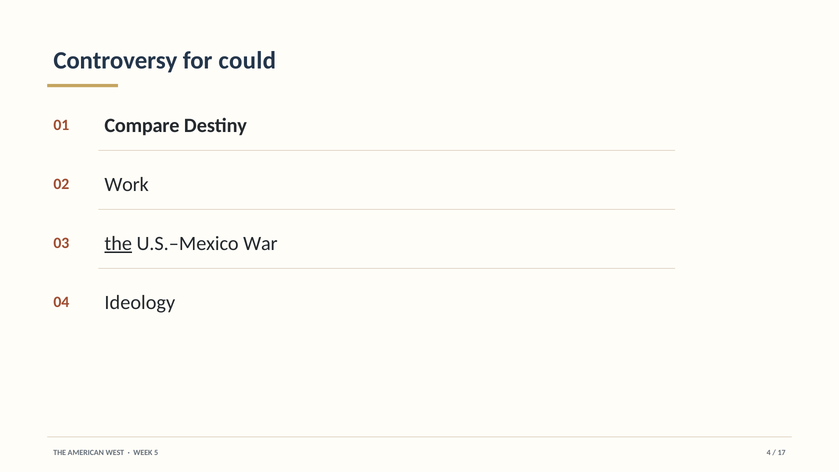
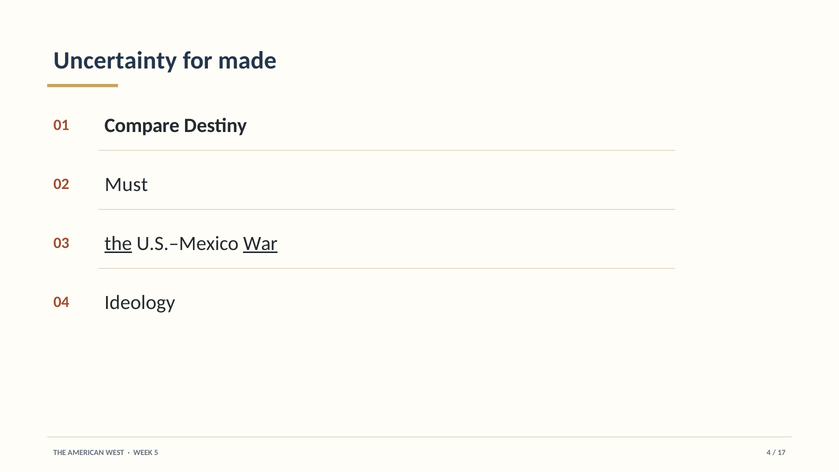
Controversy: Controversy -> Uncertainty
could: could -> made
Work: Work -> Must
War underline: none -> present
